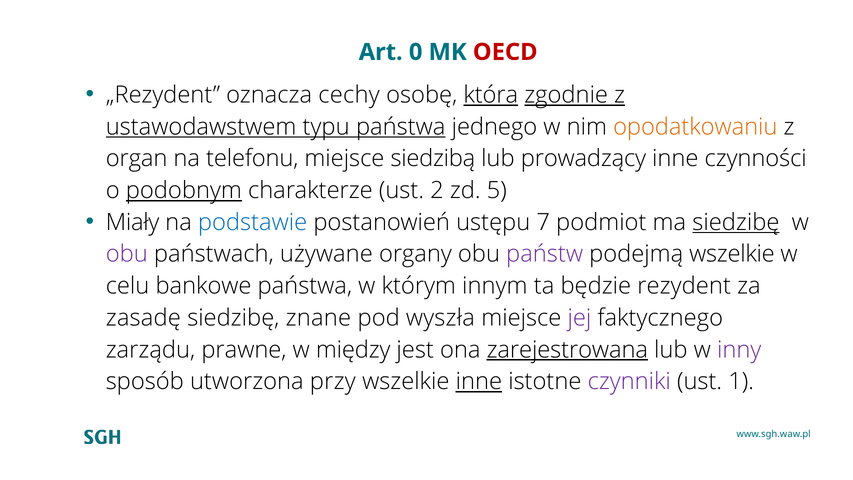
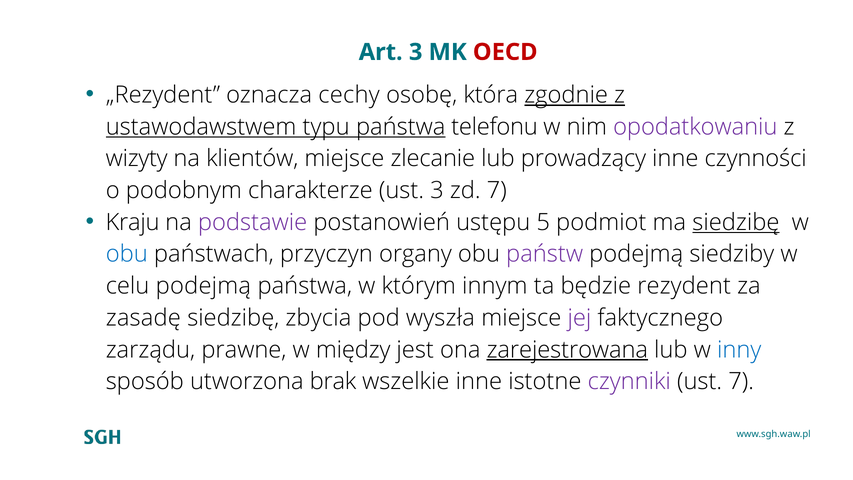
Art 0: 0 -> 3
która underline: present -> none
jednego: jednego -> telefonu
opodatkowaniu colour: orange -> purple
organ: organ -> wizyty
telefonu: telefonu -> klientów
siedzibą: siedzibą -> zlecanie
podobnym underline: present -> none
ust 2: 2 -> 3
zd 5: 5 -> 7
Miały: Miały -> Kraju
podstawie colour: blue -> purple
7: 7 -> 5
obu at (127, 254) colour: purple -> blue
używane: używane -> przyczyn
podejmą wszelkie: wszelkie -> siedziby
celu bankowe: bankowe -> podejmą
znane: znane -> zbycia
inny colour: purple -> blue
przy: przy -> brak
inne at (479, 381) underline: present -> none
ust 1: 1 -> 7
